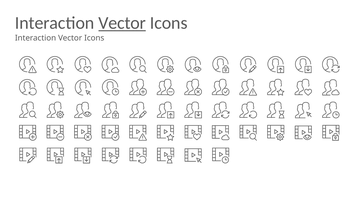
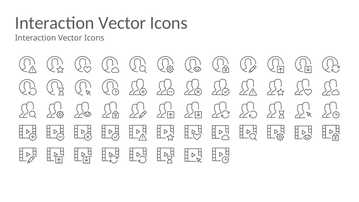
Vector at (122, 23) underline: present -> none
